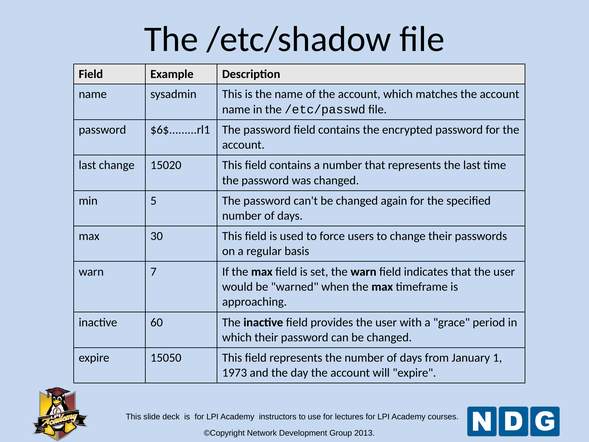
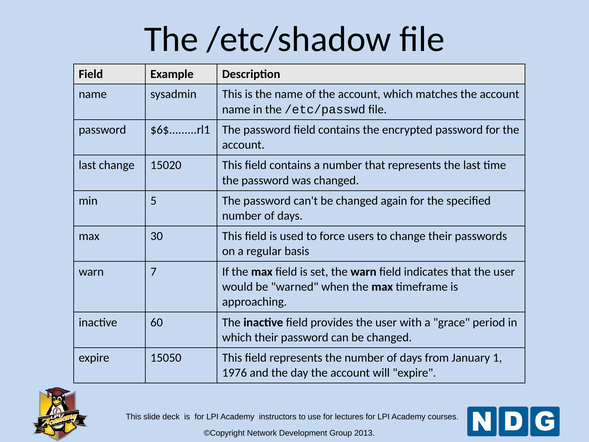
1973: 1973 -> 1976
